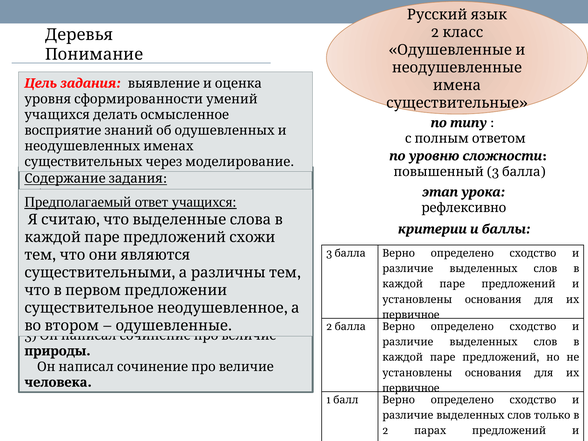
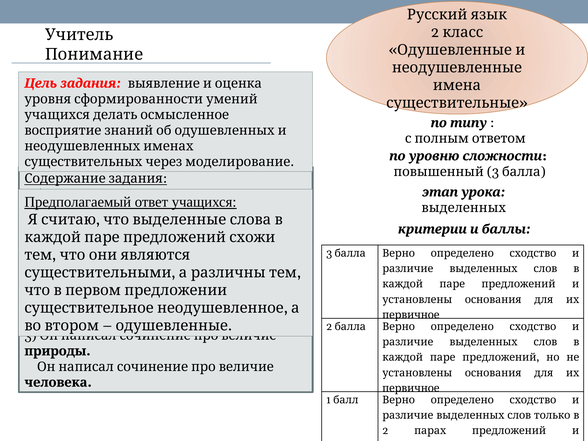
Деревья at (79, 35): Деревья -> Учитель
рефлексивно at (464, 208): рефлексивно -> выделенных
